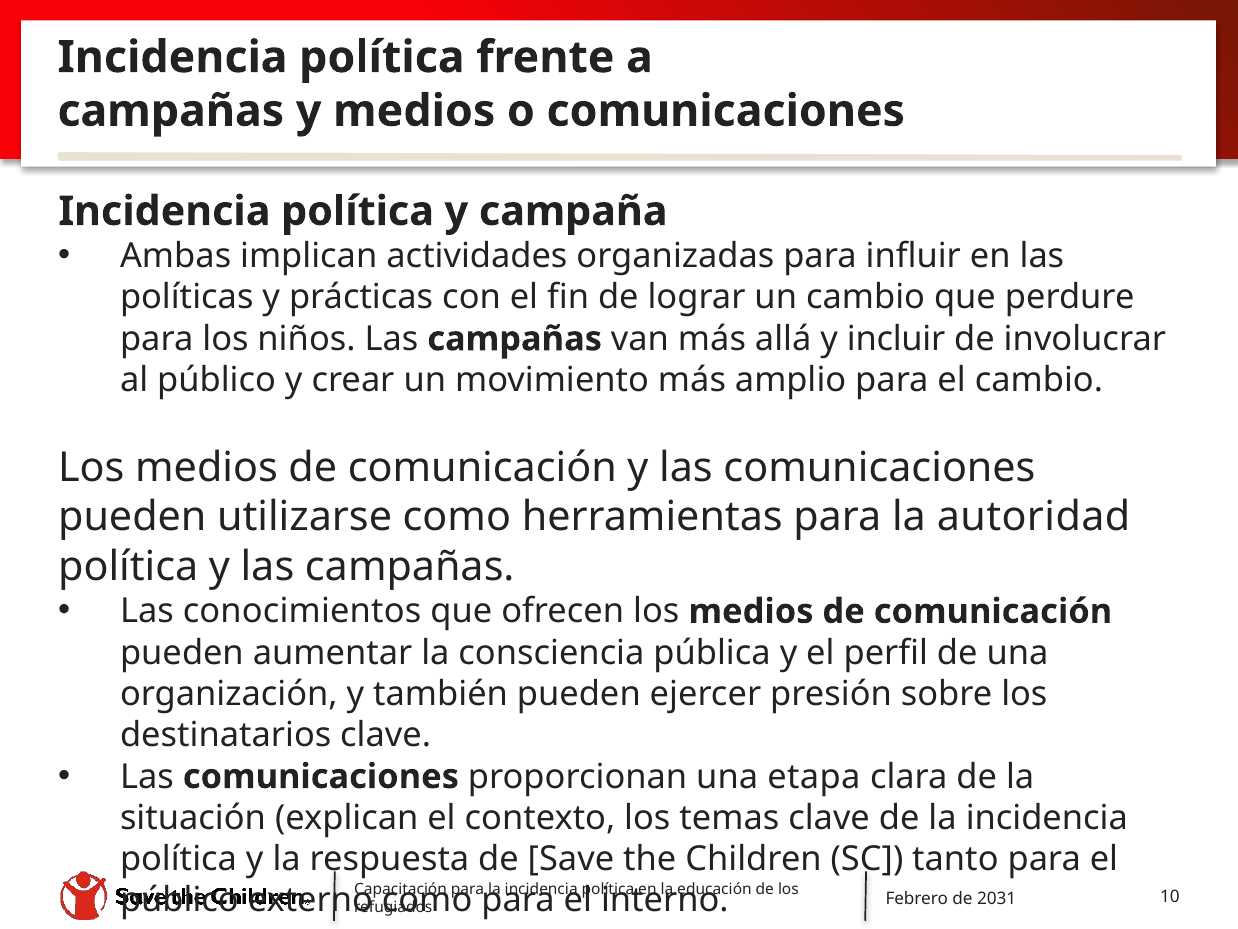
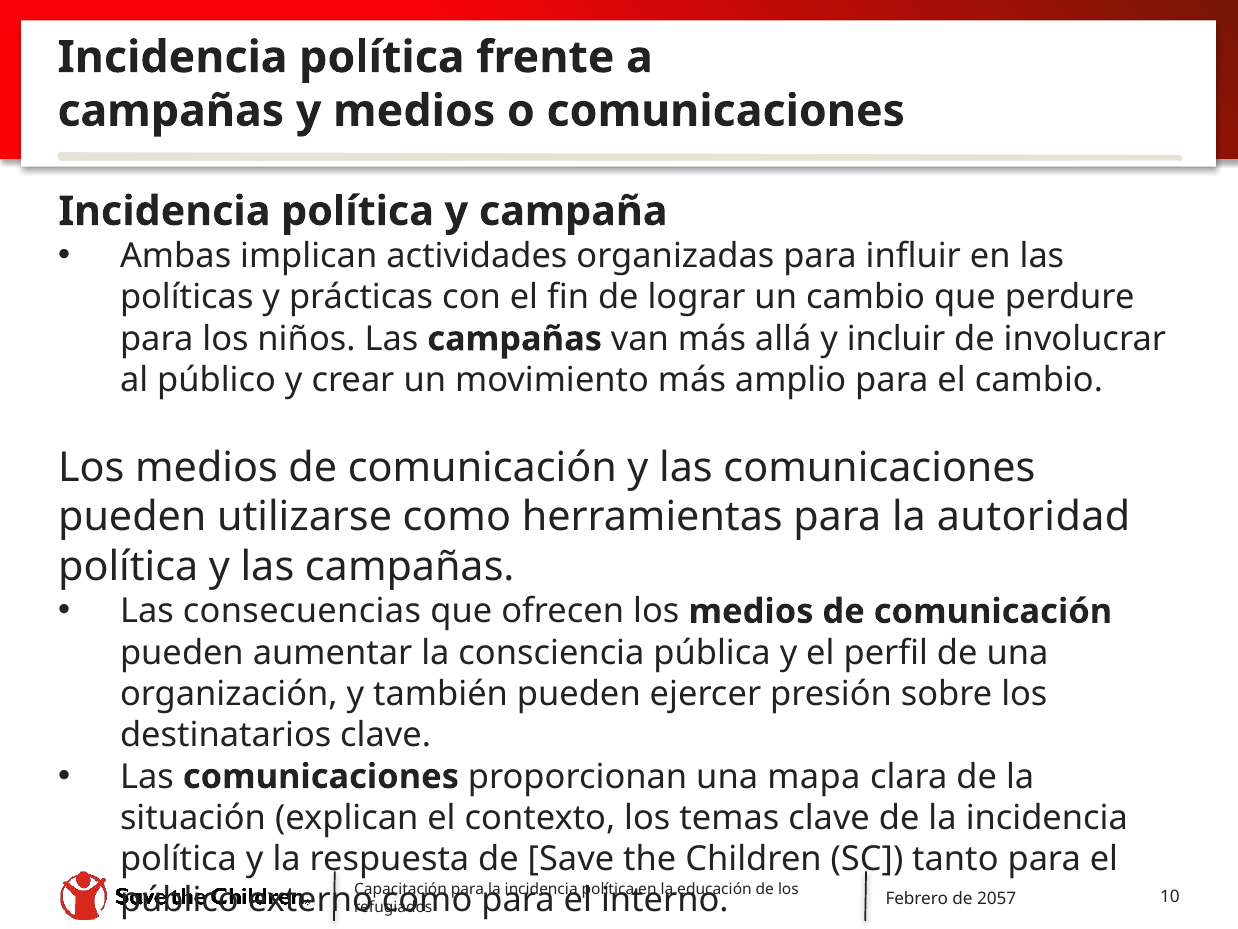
conocimientos: conocimientos -> consecuencias
etapa: etapa -> mapa
2031: 2031 -> 2057
